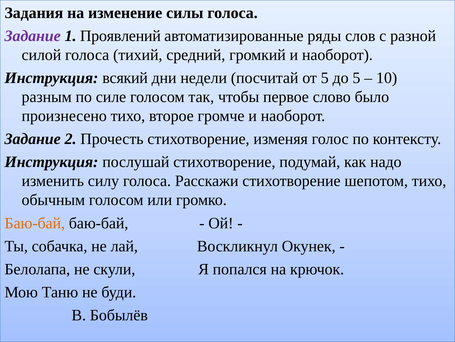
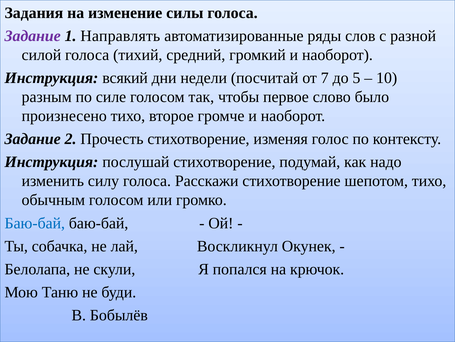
Проявлений: Проявлений -> Направлять
от 5: 5 -> 7
Баю-бай at (35, 223) colour: orange -> blue
